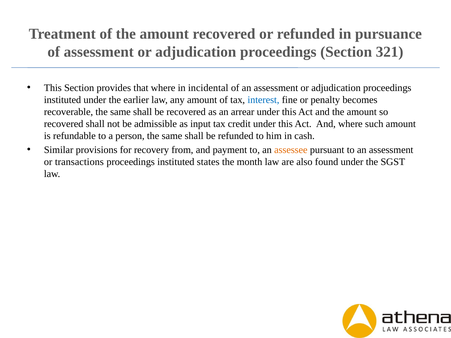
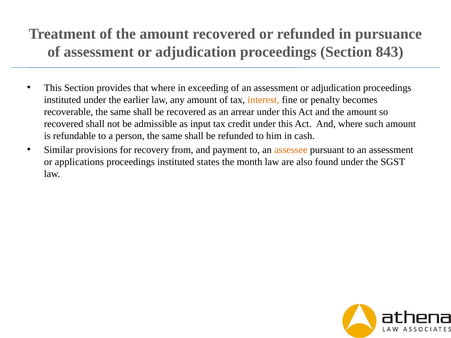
321: 321 -> 843
incidental: incidental -> exceeding
interest colour: blue -> orange
transactions: transactions -> applications
